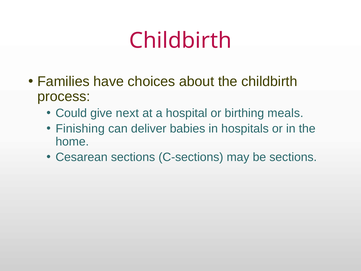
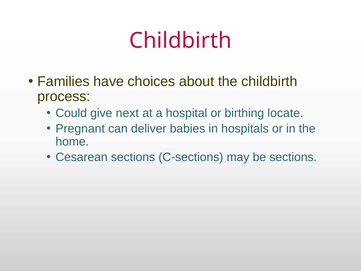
meals: meals -> locate
Finishing: Finishing -> Pregnant
